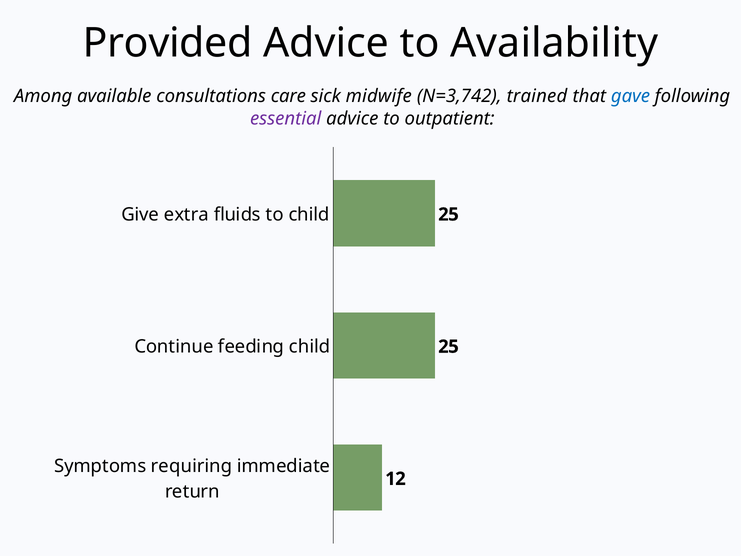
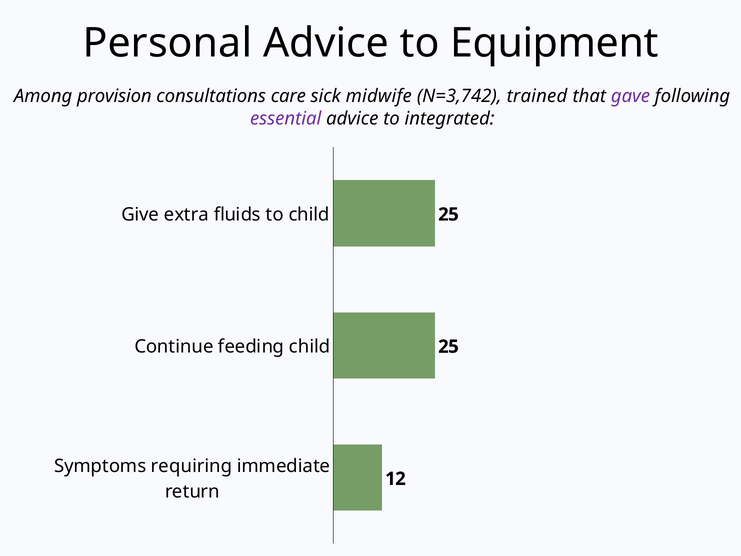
Provided: Provided -> Personal
Availability: Availability -> Equipment
available: available -> provision
gave colour: blue -> purple
outpatient: outpatient -> integrated
